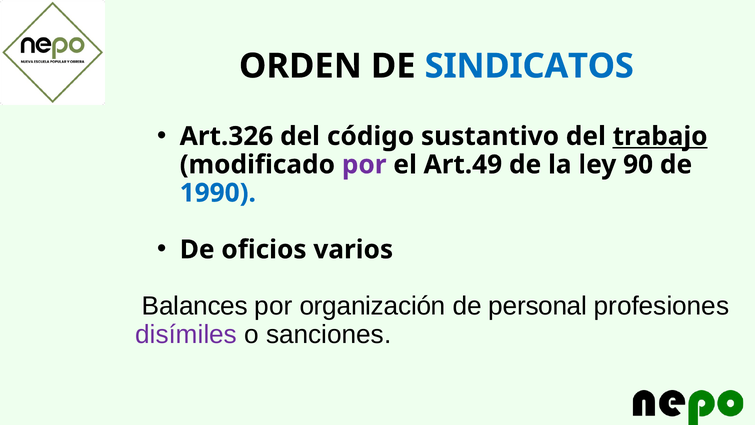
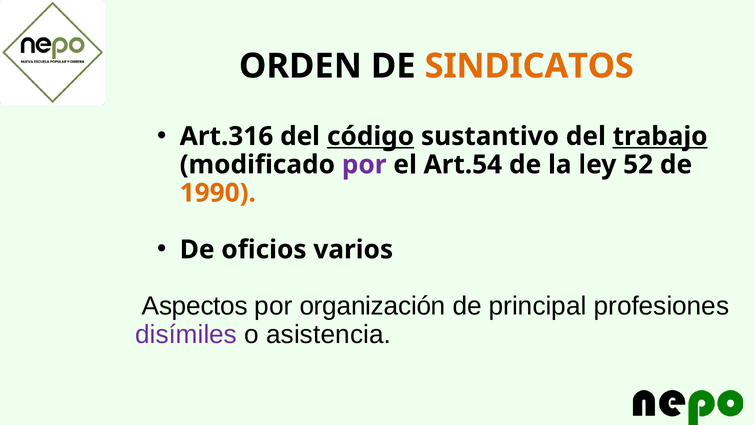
SINDICATOS colour: blue -> orange
Art.326: Art.326 -> Art.316
código underline: none -> present
Art.49: Art.49 -> Art.54
90: 90 -> 52
1990 colour: blue -> orange
Balances: Balances -> Aspectos
personal: personal -> principal
sanciones: sanciones -> asistencia
